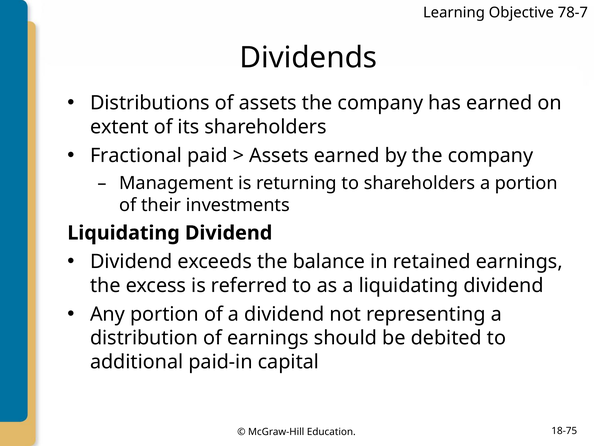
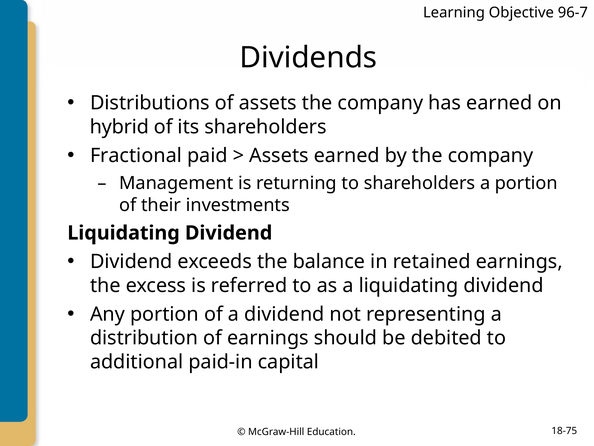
78-7: 78-7 -> 96-7
extent: extent -> hybrid
